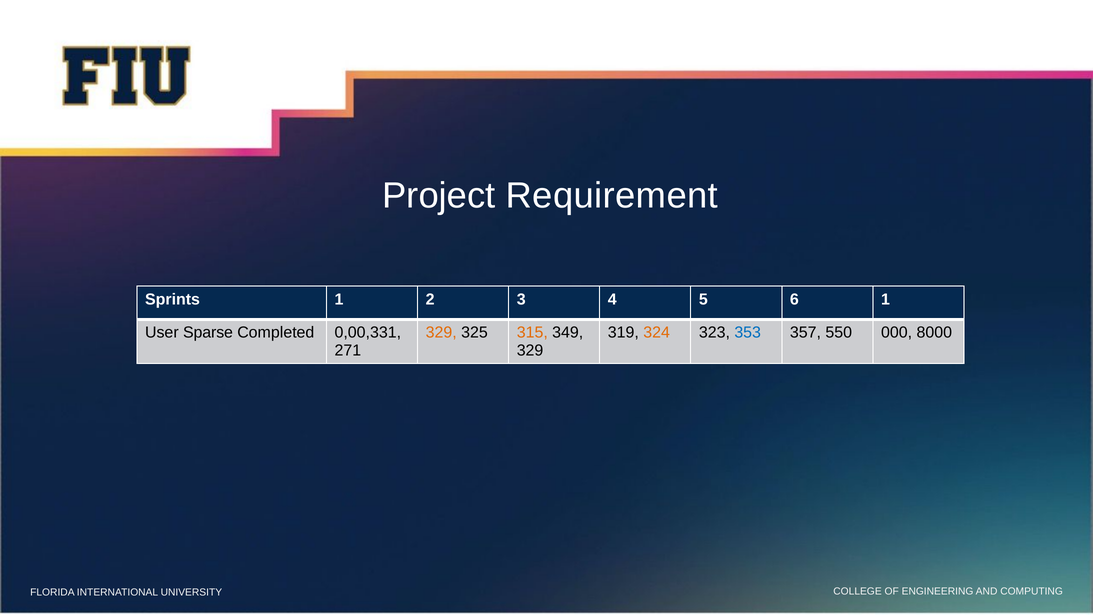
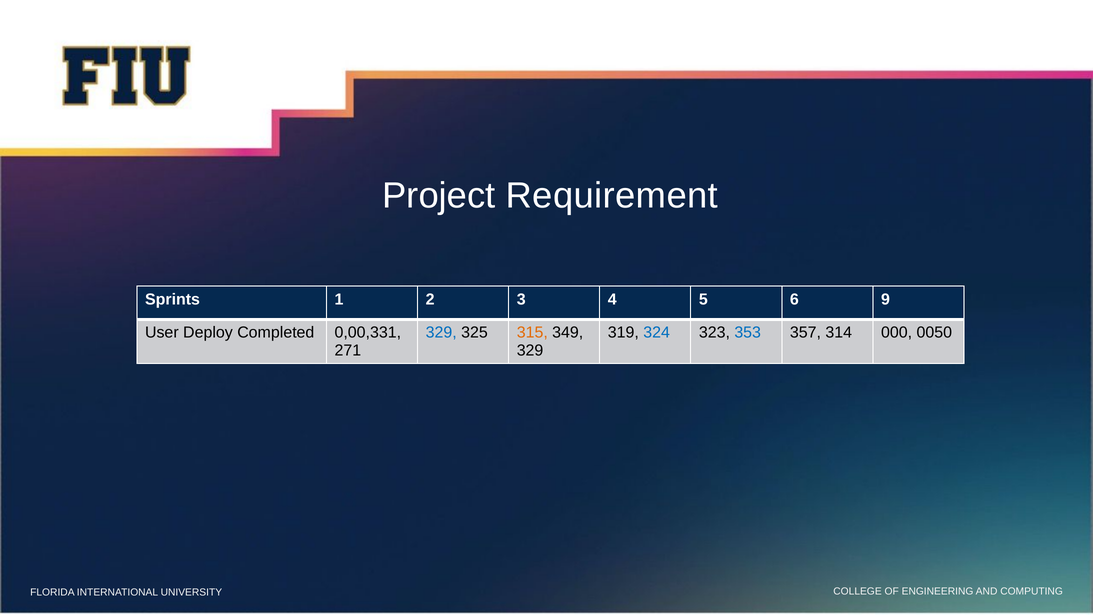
6 1: 1 -> 9
Sparse: Sparse -> Deploy
329 at (441, 333) colour: orange -> blue
324 colour: orange -> blue
550: 550 -> 314
8000: 8000 -> 0050
